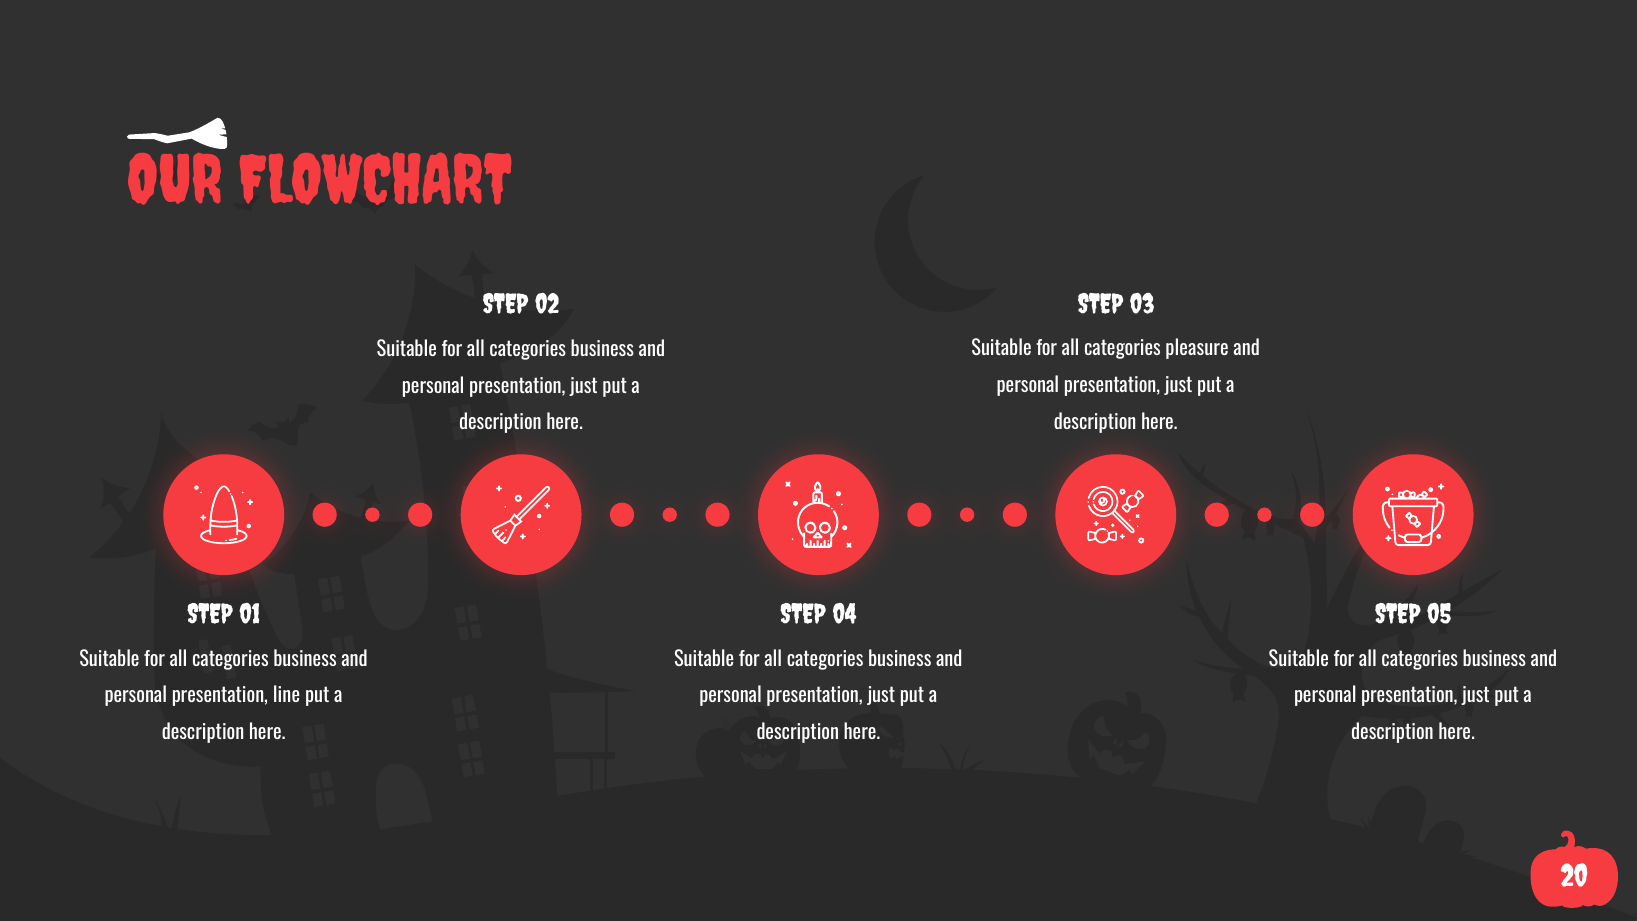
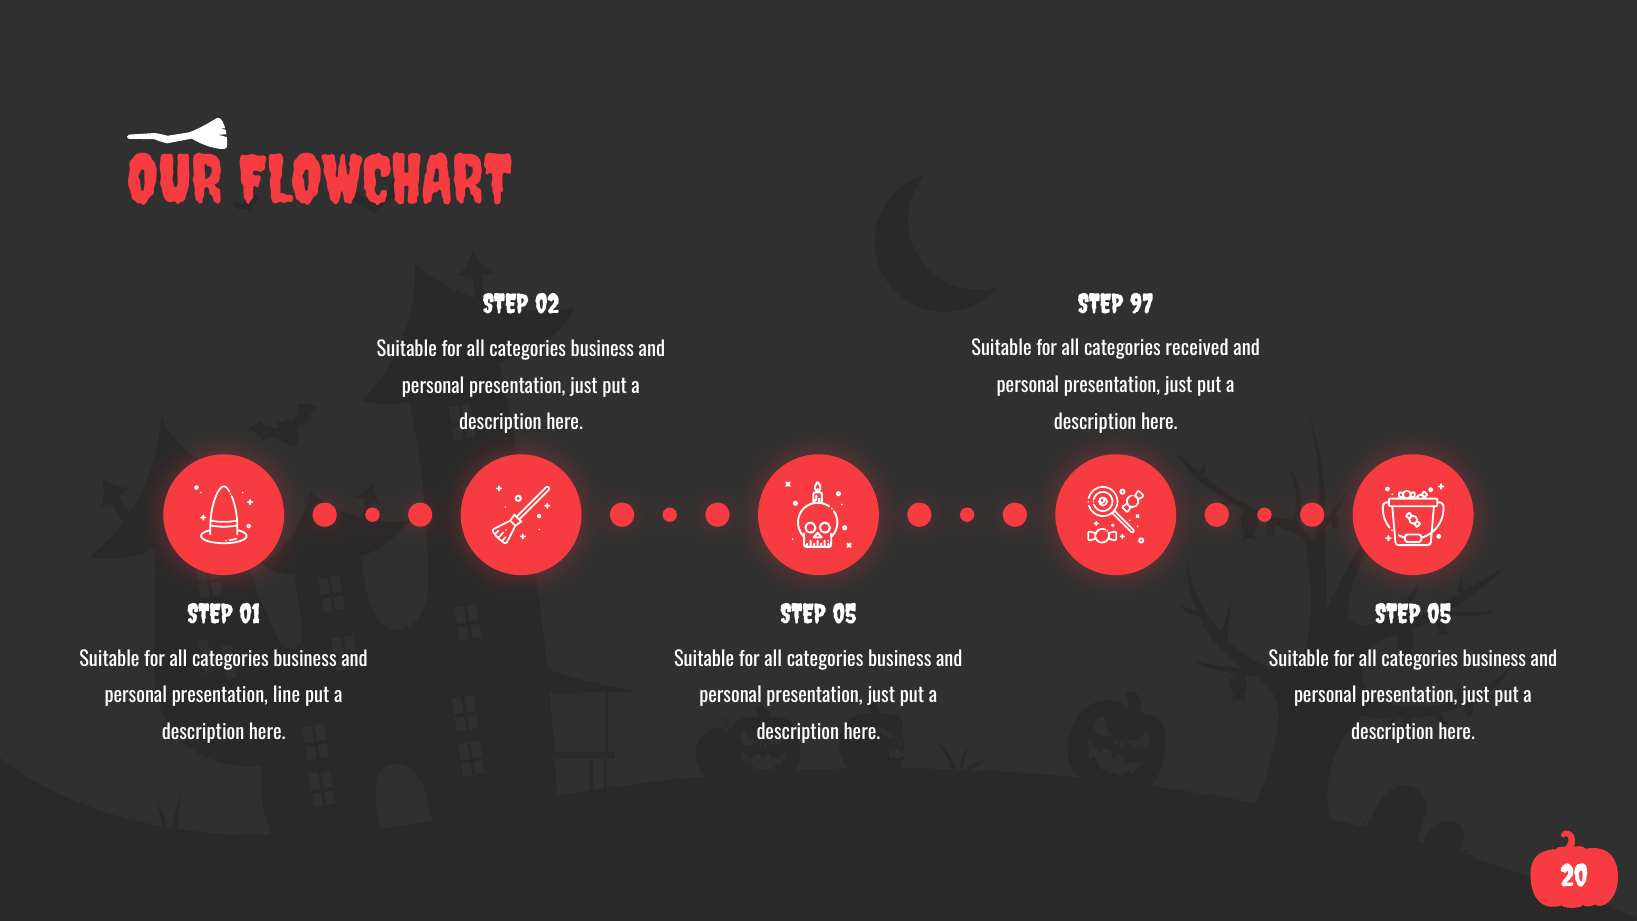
03: 03 -> 97
pleasure: pleasure -> received
04 at (844, 615): 04 -> 05
